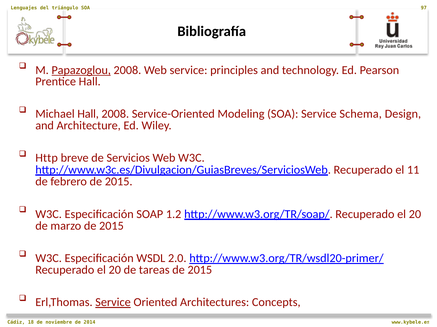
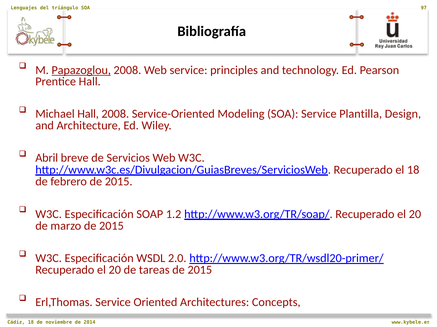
Schema: Schema -> Plantilla
Http: Http -> Abril
el 11: 11 -> 18
Service at (113, 303) underline: present -> none
